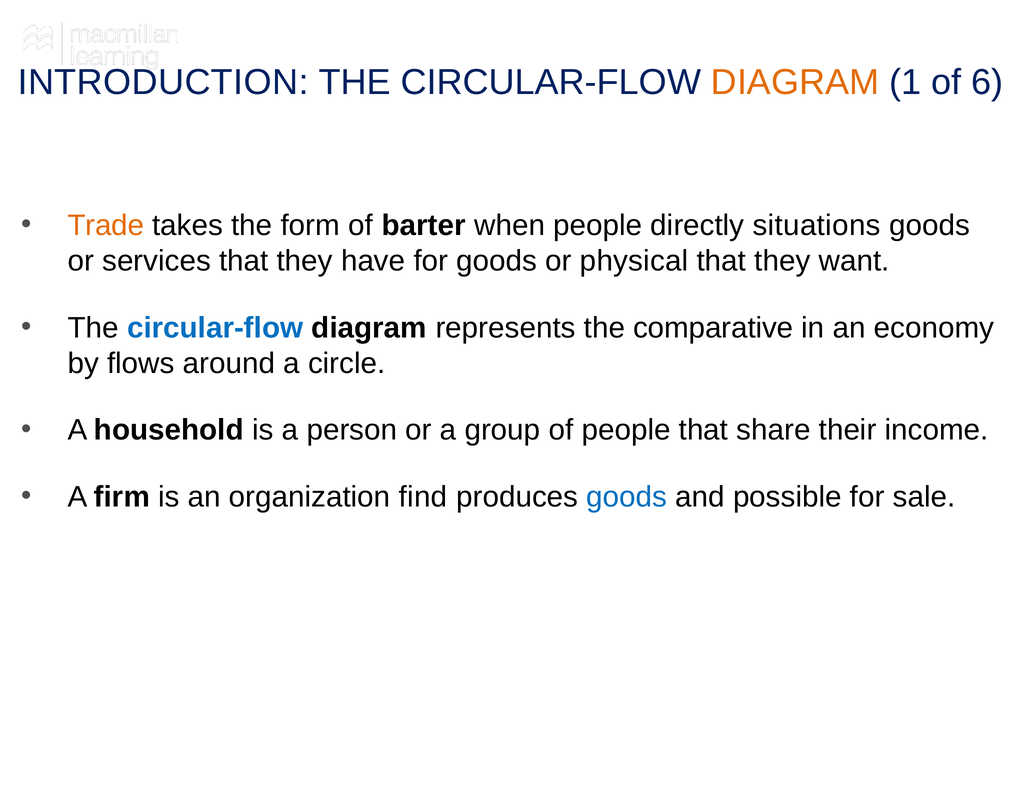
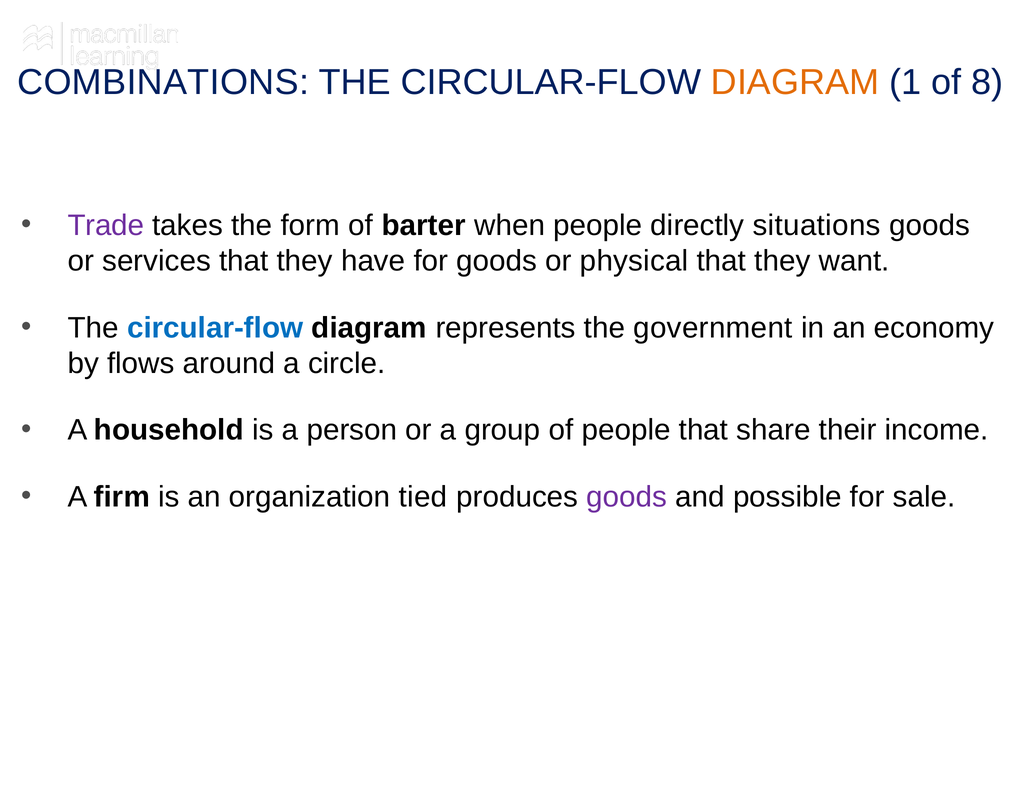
INTRODUCTION: INTRODUCTION -> COMBINATIONS
6: 6 -> 8
Trade colour: orange -> purple
comparative: comparative -> government
find: find -> tied
goods at (627, 497) colour: blue -> purple
